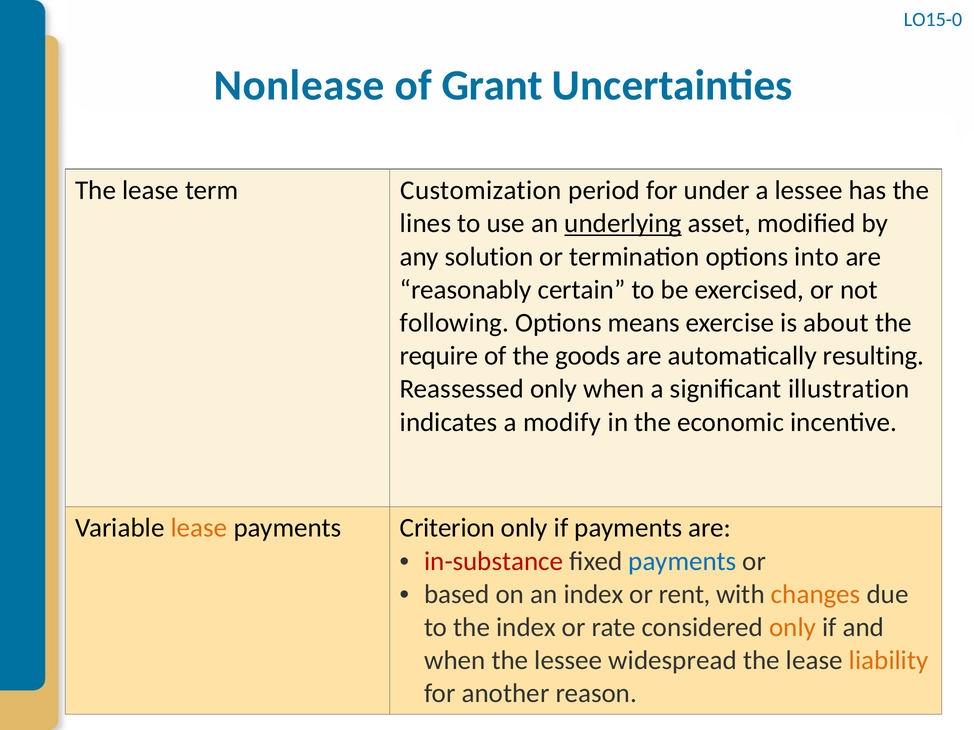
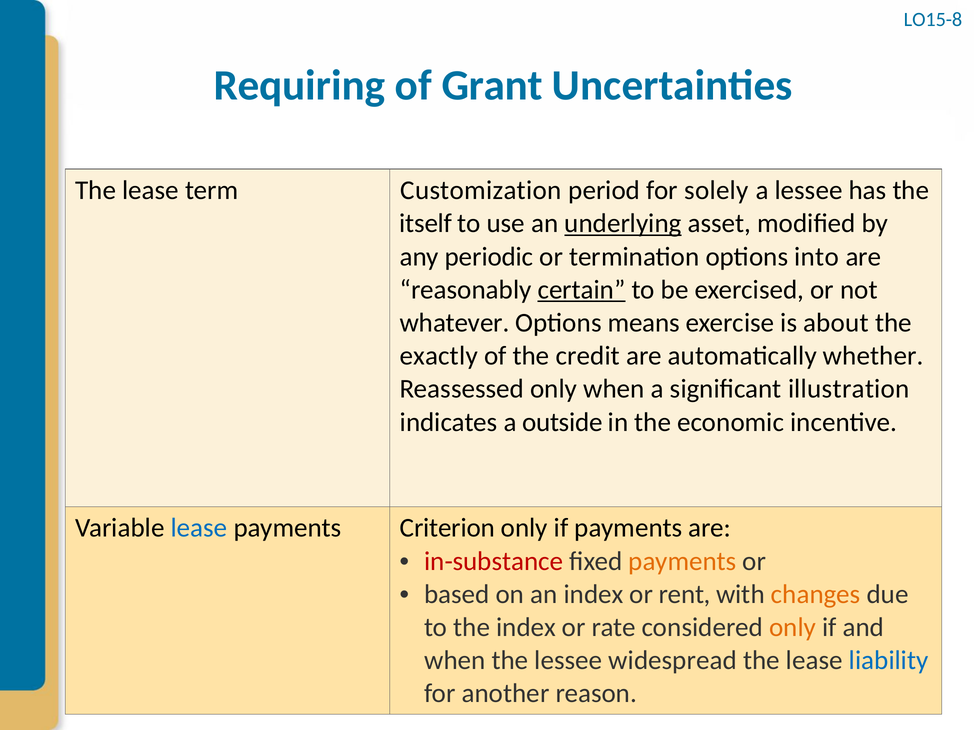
LO15-0: LO15-0 -> LO15-8
Nonlease: Nonlease -> Requiring
under: under -> solely
lines: lines -> itself
solution: solution -> periodic
certain underline: none -> present
following: following -> whatever
require: require -> exactly
goods: goods -> credit
resulting: resulting -> whether
modify: modify -> outside
lease at (199, 528) colour: orange -> blue
payments at (682, 562) colour: blue -> orange
liability colour: orange -> blue
